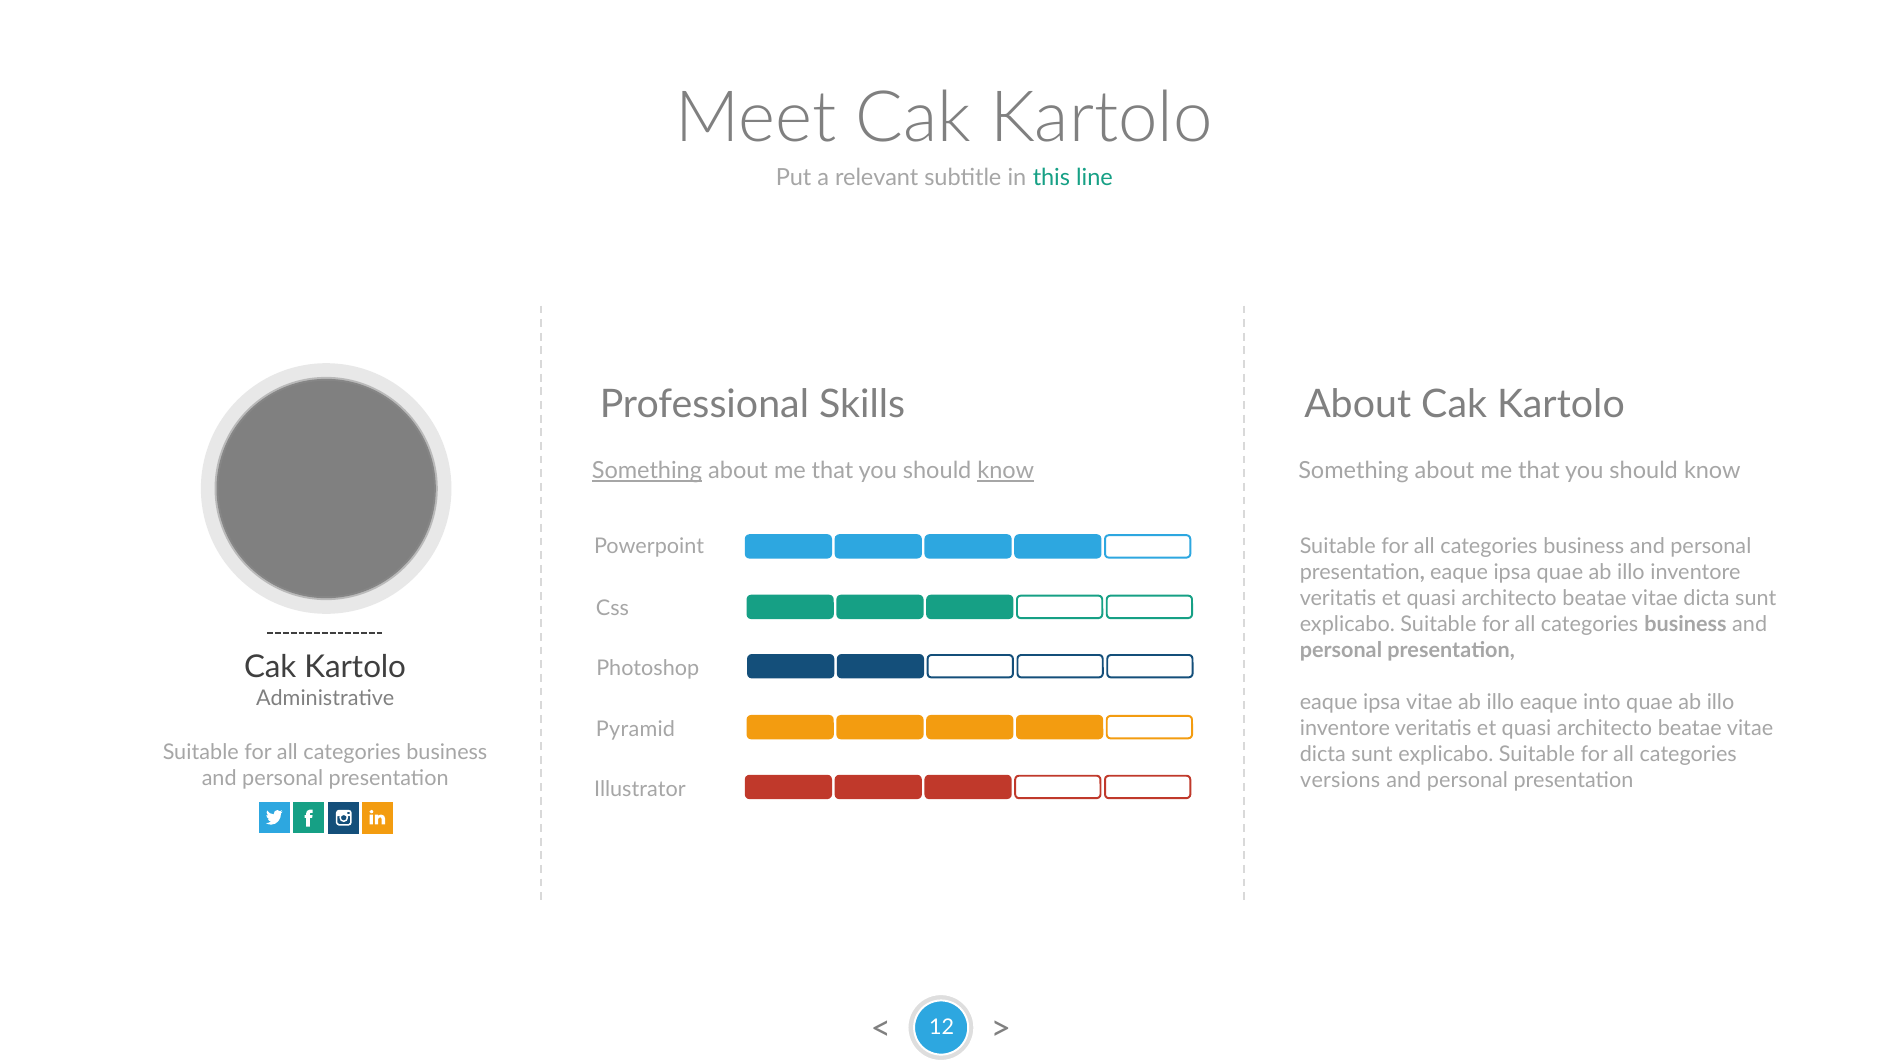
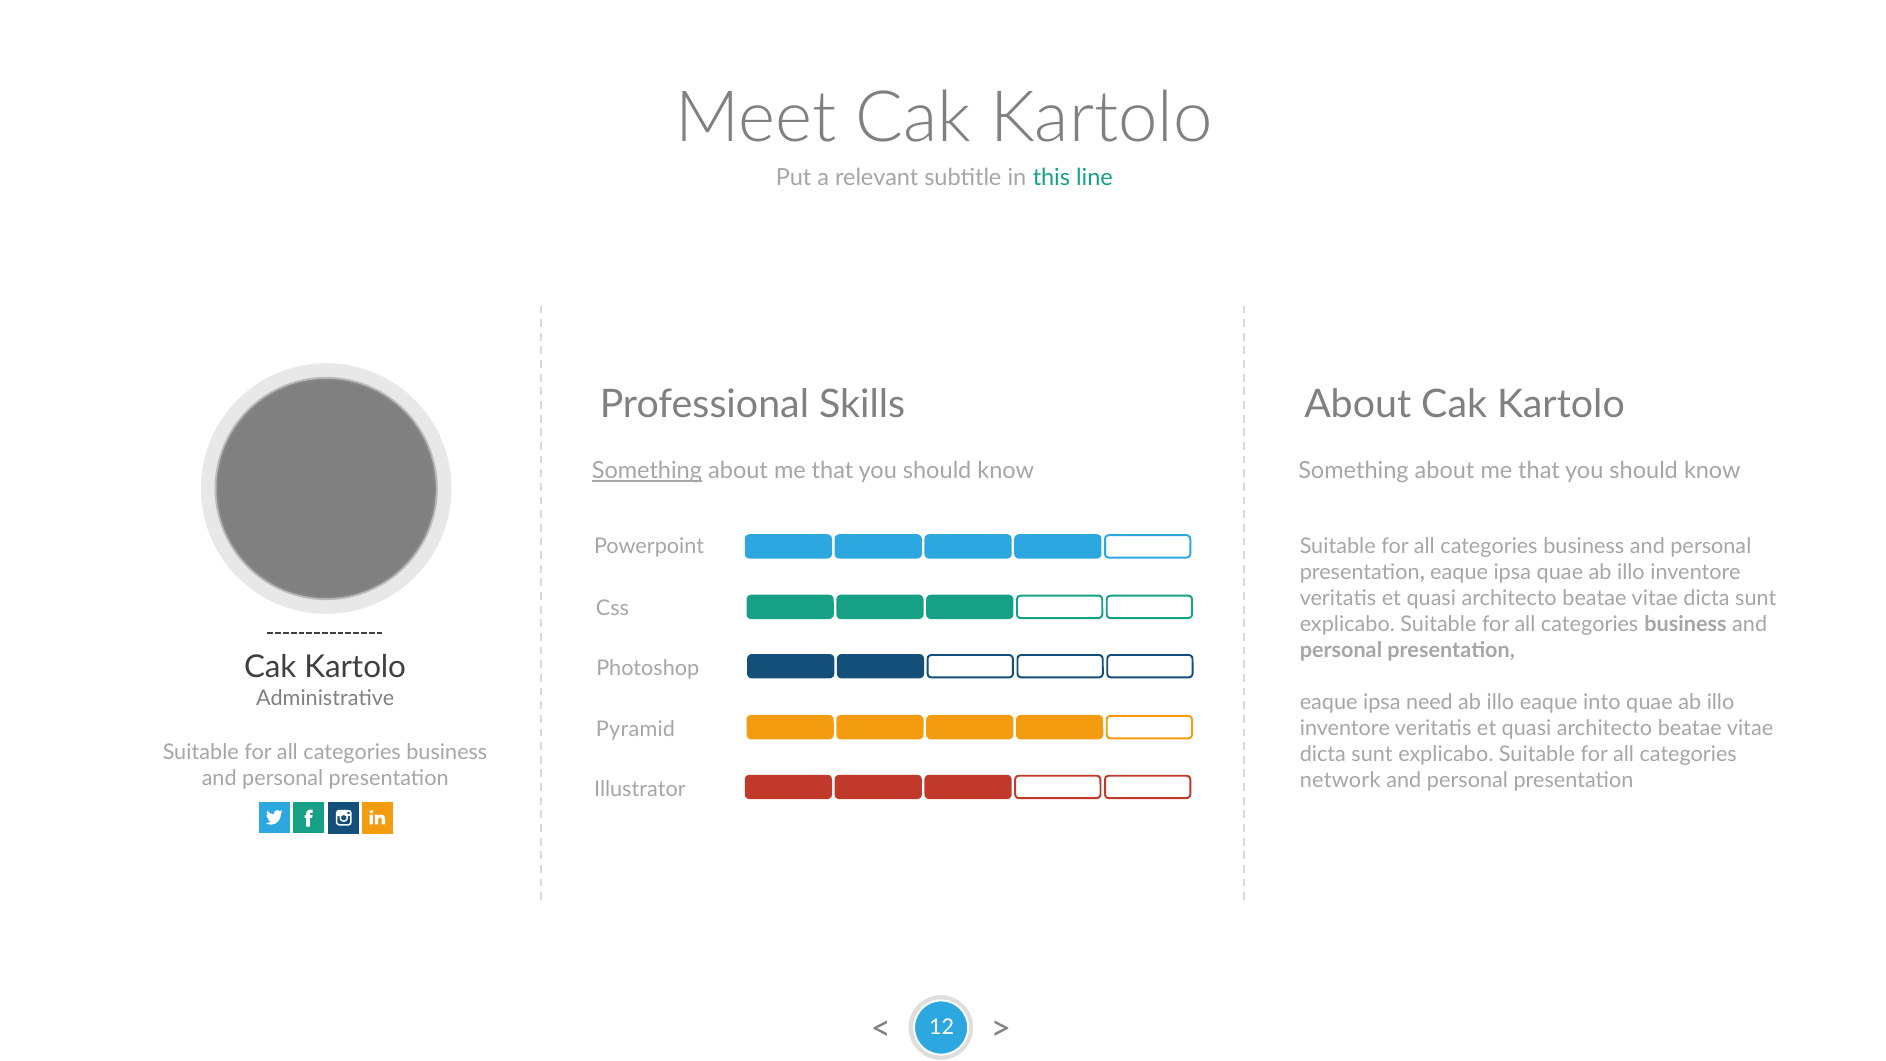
know at (1006, 471) underline: present -> none
ipsa vitae: vitae -> need
versions: versions -> network
